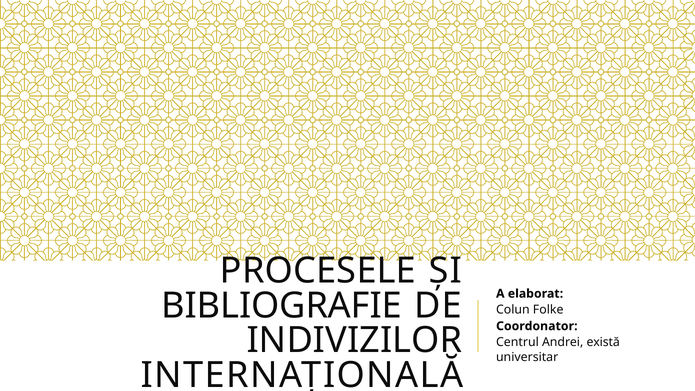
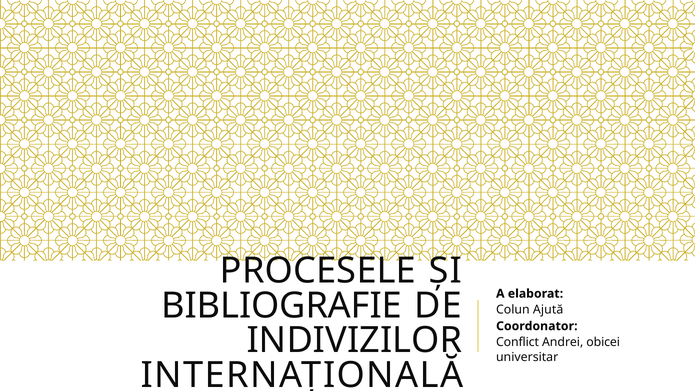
Folke: Folke -> Ajută
Centrul: Centrul -> Conflict
există: există -> obicei
